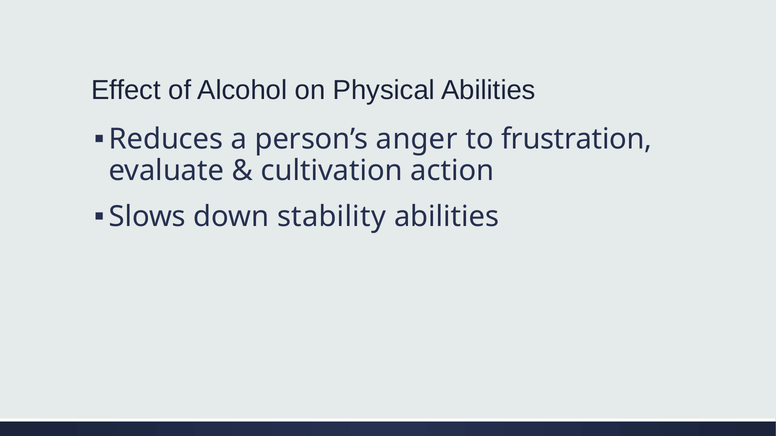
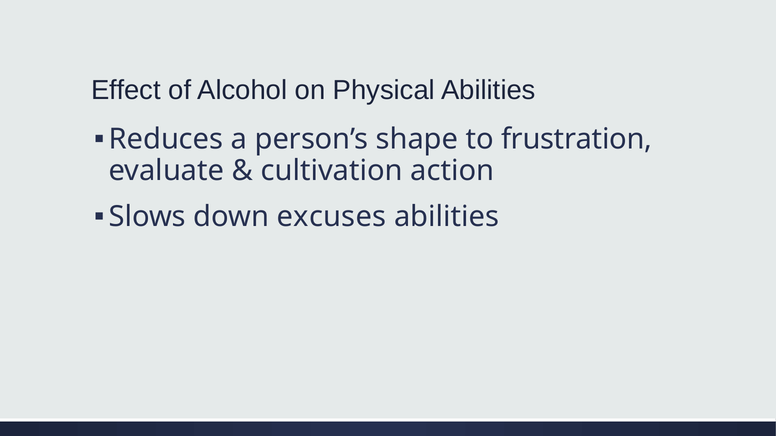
anger: anger -> shape
stability: stability -> excuses
